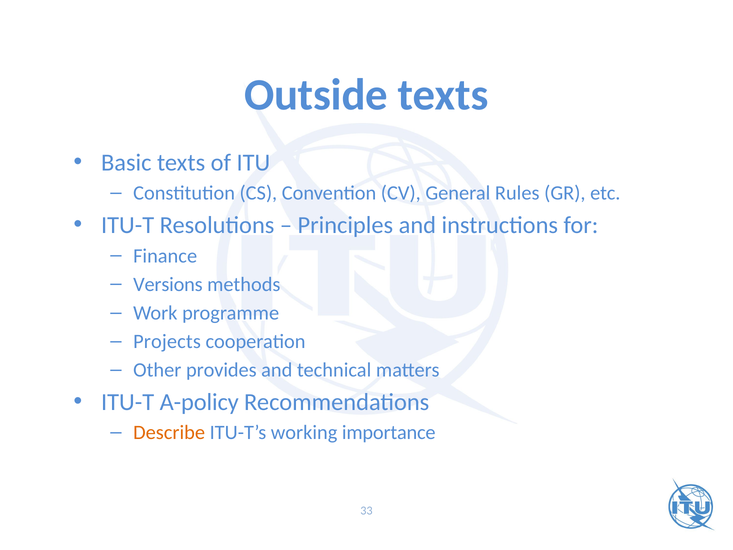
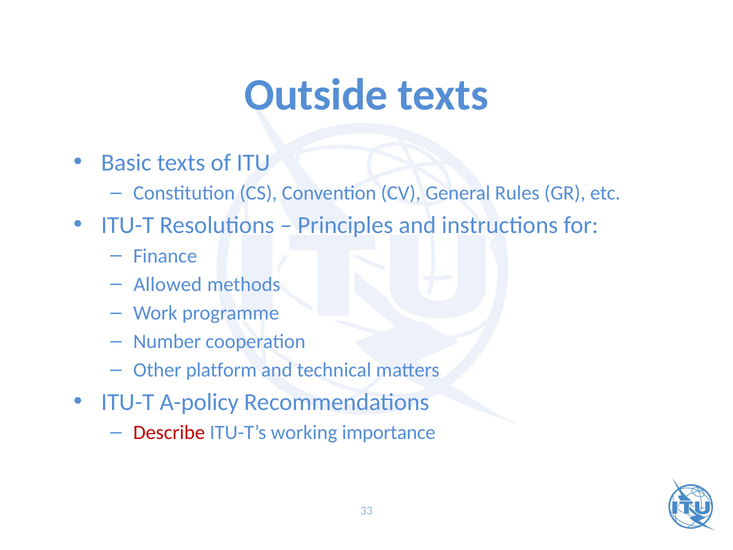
Versions: Versions -> Allowed
Projects: Projects -> Number
provides: provides -> platform
Describe colour: orange -> red
